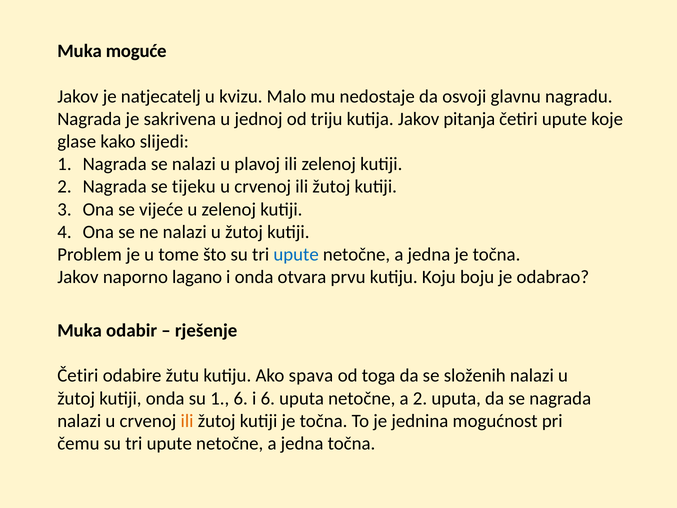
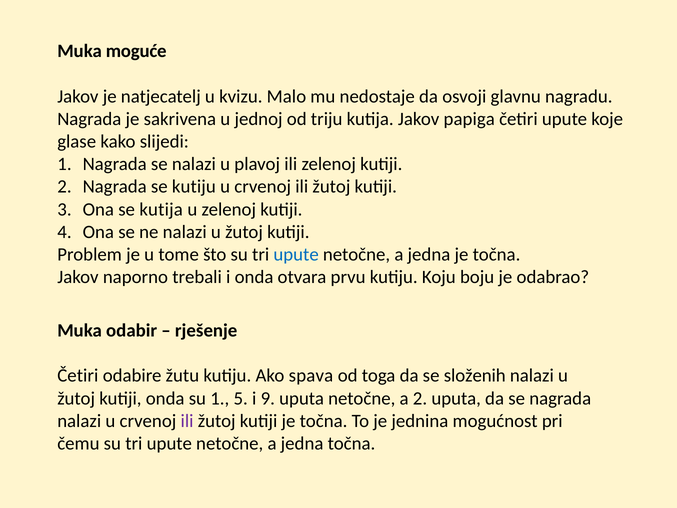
pitanja: pitanja -> papiga
se tijeku: tijeku -> kutiju
se vijeće: vijeće -> kutija
lagano: lagano -> trebali
1 6: 6 -> 5
i 6: 6 -> 9
ili at (187, 421) colour: orange -> purple
